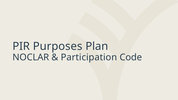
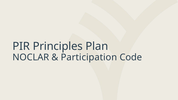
Purposes: Purposes -> Principles
